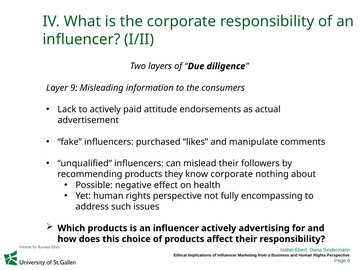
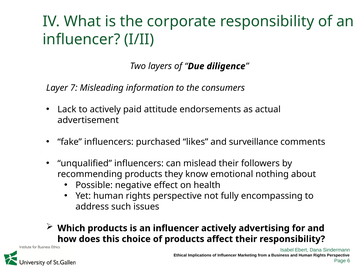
9: 9 -> 7
manipulate: manipulate -> surveillance
know corporate: corporate -> emotional
